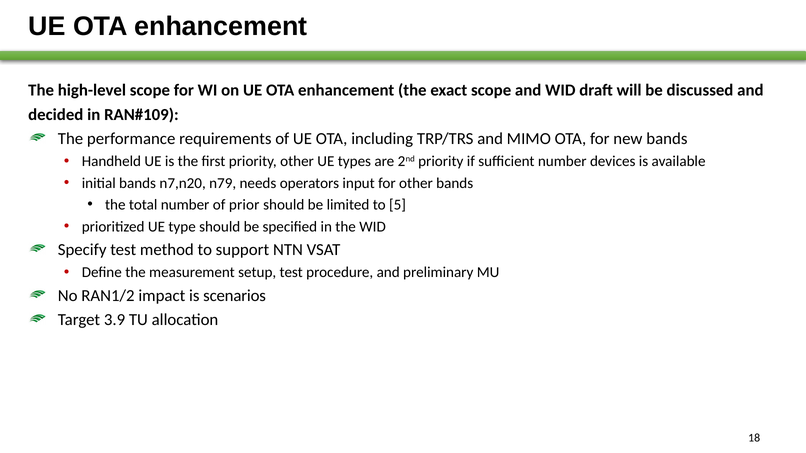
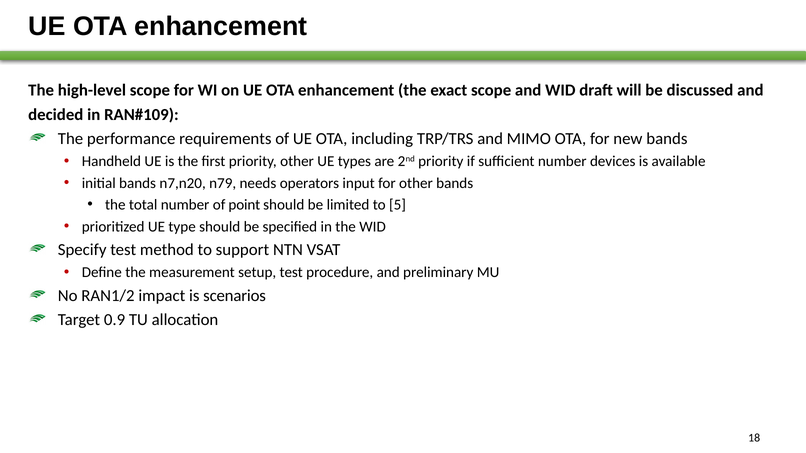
prior: prior -> point
3.9: 3.9 -> 0.9
